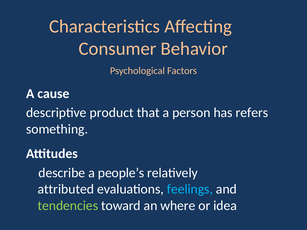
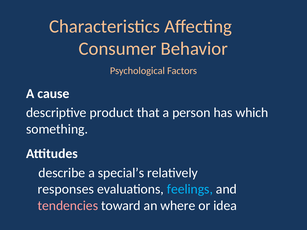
refers: refers -> which
people’s: people’s -> special’s
attributed: attributed -> responses
tendencies colour: light green -> pink
